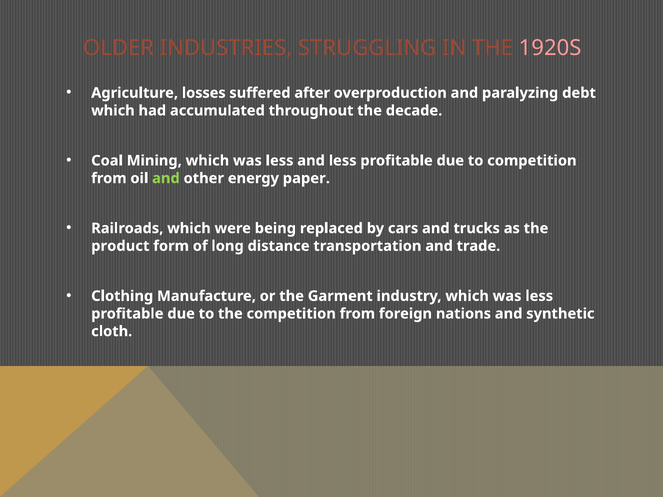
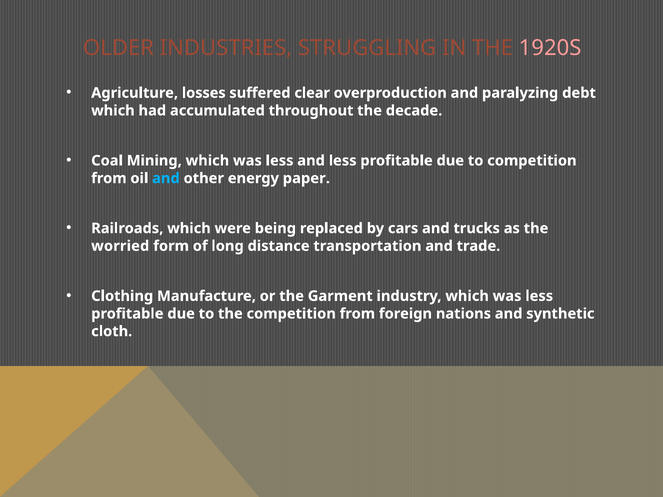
after: after -> clear
and at (166, 178) colour: light green -> light blue
product: product -> worried
